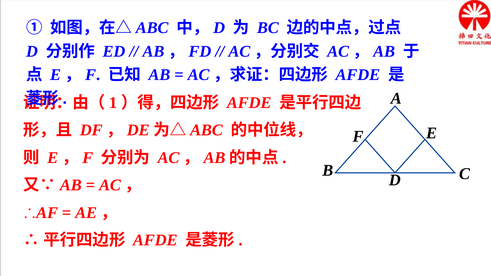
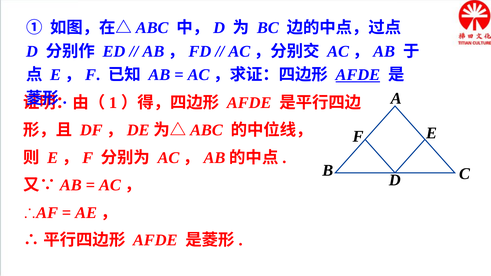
AFDE at (358, 75) underline: none -> present
